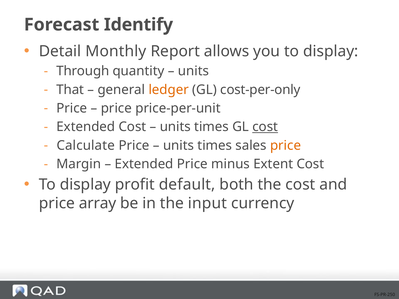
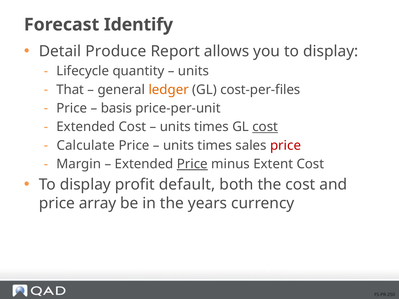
Monthly: Monthly -> Produce
Through: Through -> Lifecycle
cost-per-only: cost-per-only -> cost-per-files
price at (116, 108): price -> basis
price at (286, 146) colour: orange -> red
Price at (192, 164) underline: none -> present
input: input -> years
